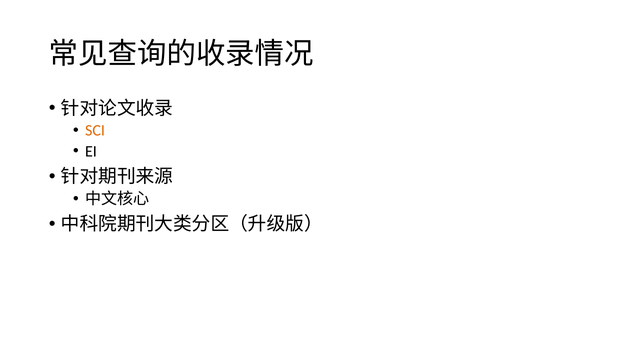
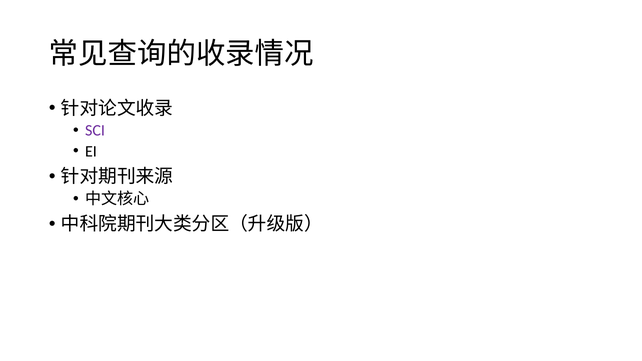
SCI colour: orange -> purple
